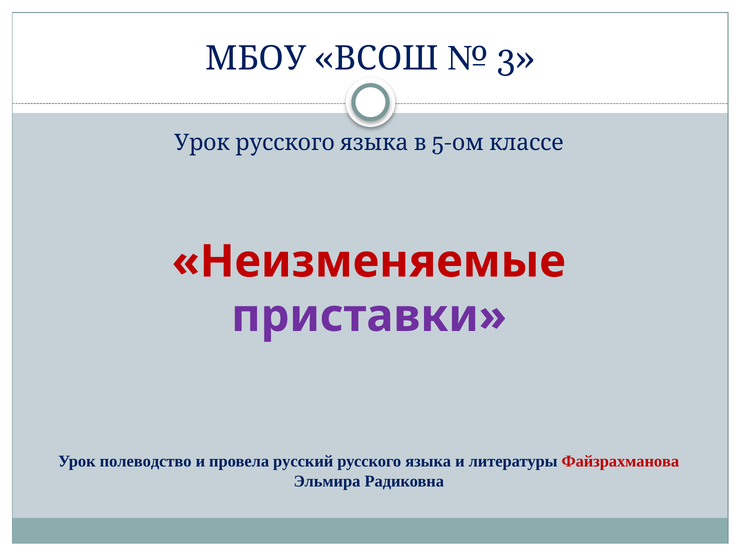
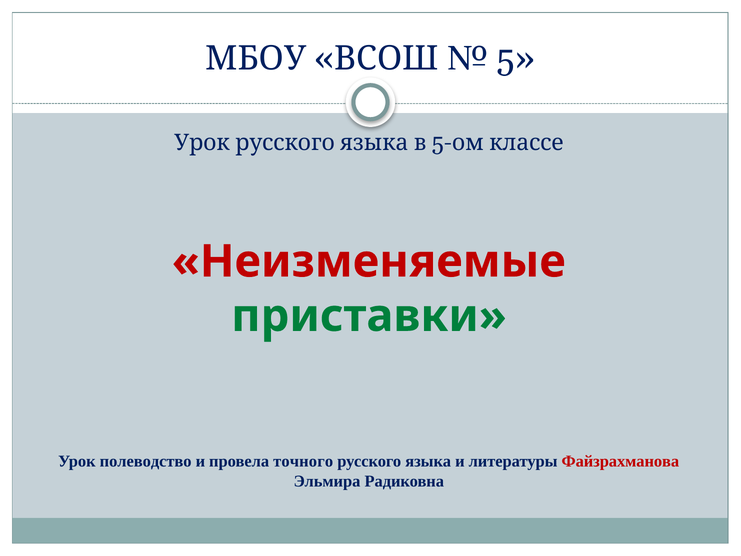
3: 3 -> 5
приставки colour: purple -> green
русский: русский -> точного
